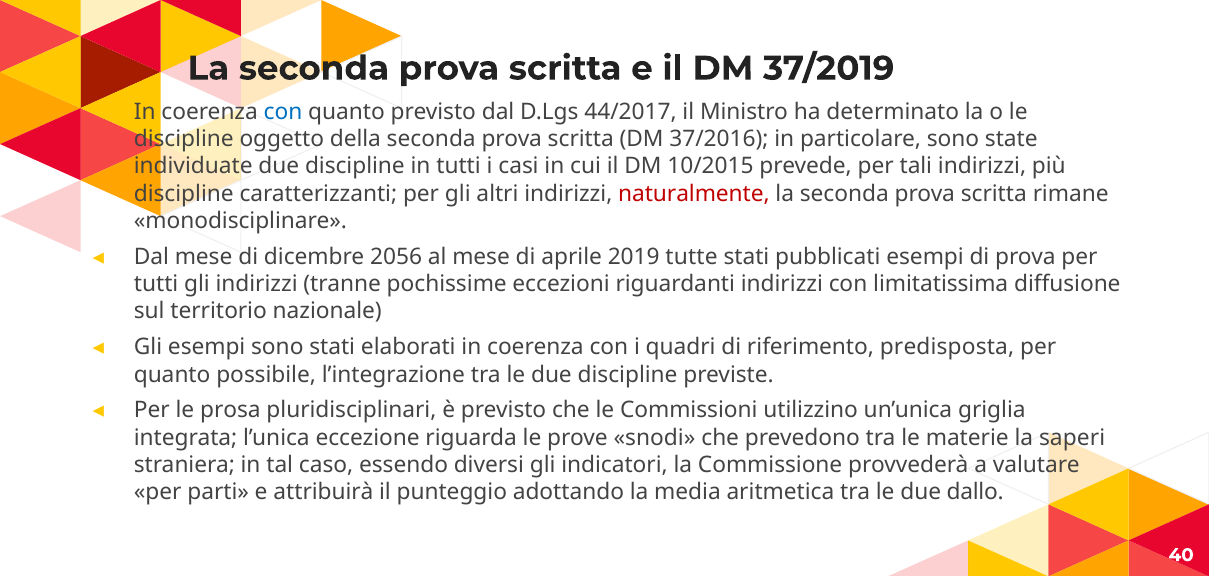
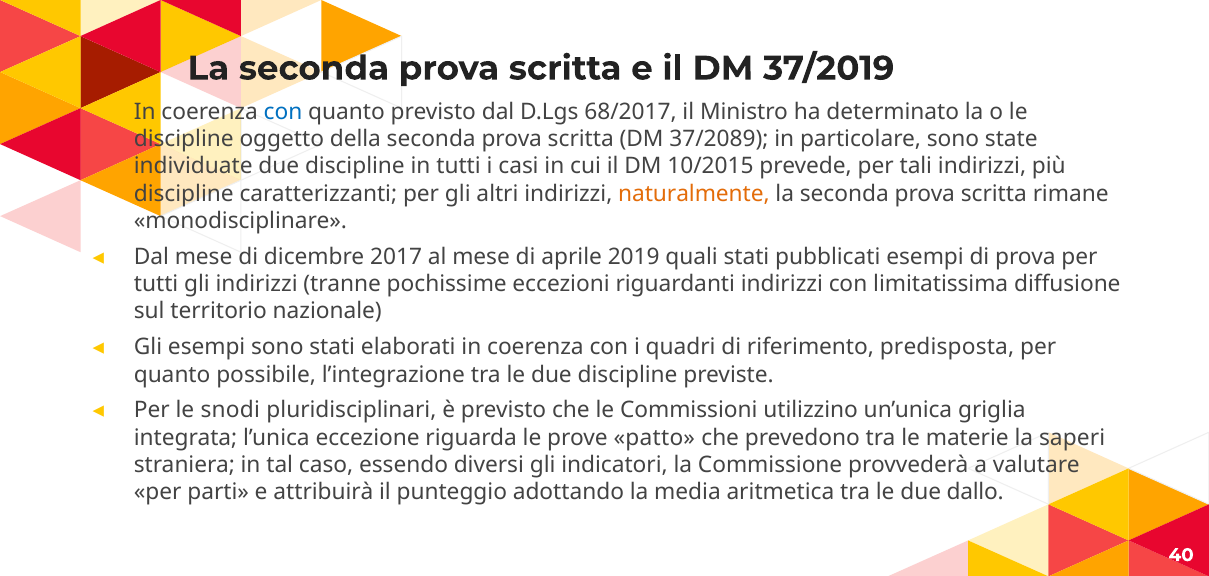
44/2017: 44/2017 -> 68/2017
37/2016: 37/2016 -> 37/2089
naturalmente colour: red -> orange
2056: 2056 -> 2017
tutte: tutte -> quali
prosa: prosa -> snodi
snodi: snodi -> patto
